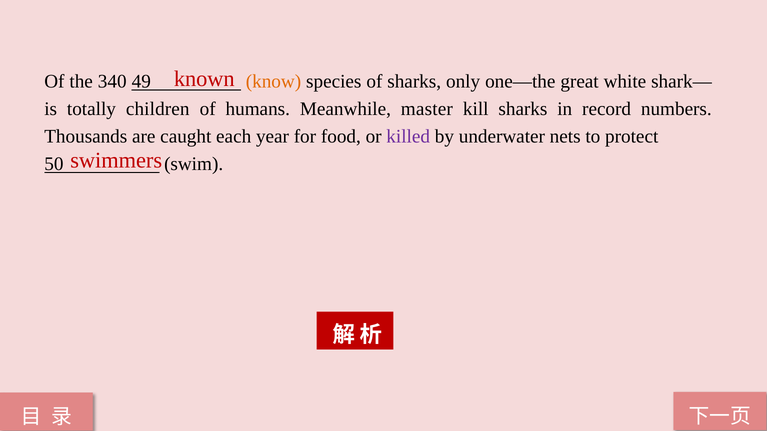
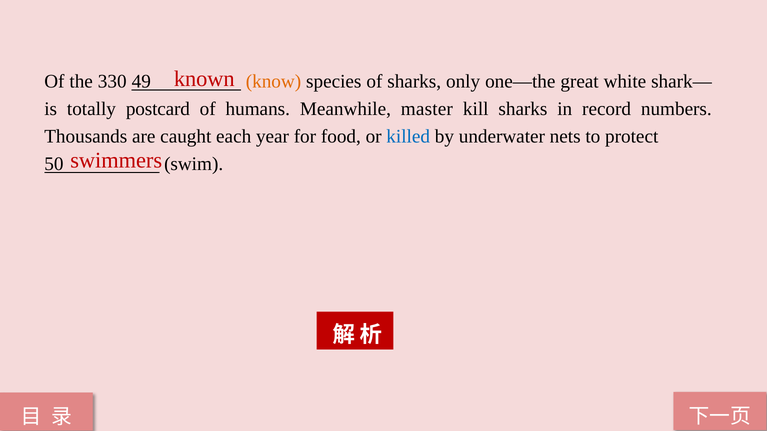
340: 340 -> 330
children: children -> postcard
killed colour: purple -> blue
